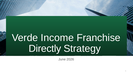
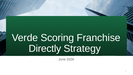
Income: Income -> Scoring
